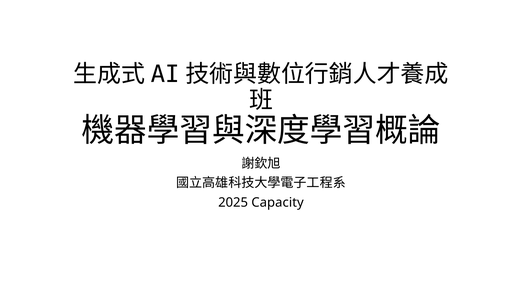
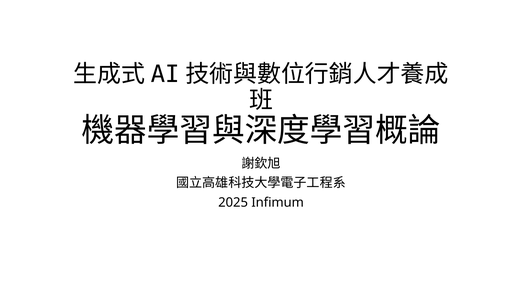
Capacity: Capacity -> Infimum
